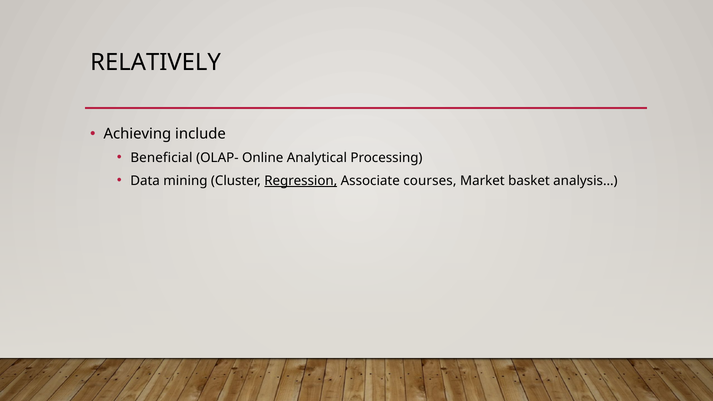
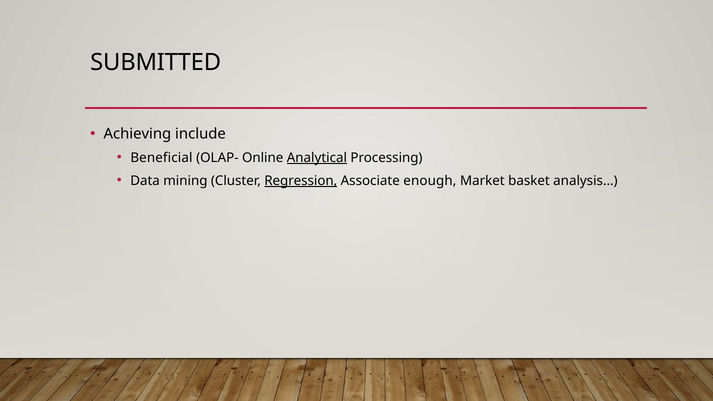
RELATIVELY: RELATIVELY -> SUBMITTED
Analytical underline: none -> present
courses: courses -> enough
